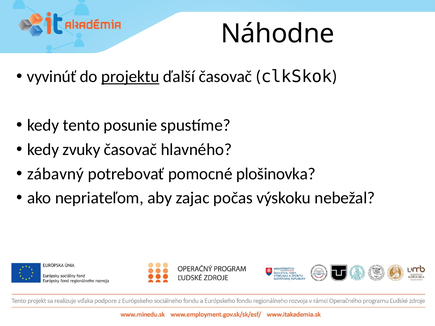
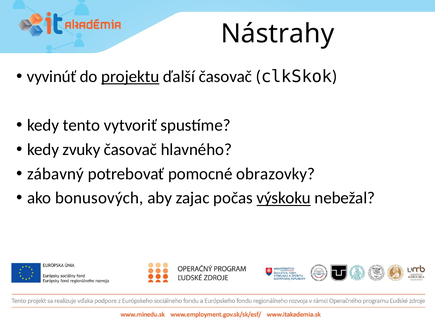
Náhodne: Náhodne -> Nástrahy
posunie: posunie -> vytvoriť
plošinovka: plošinovka -> obrazovky
nepriateľom: nepriateľom -> bonusových
výskoku underline: none -> present
